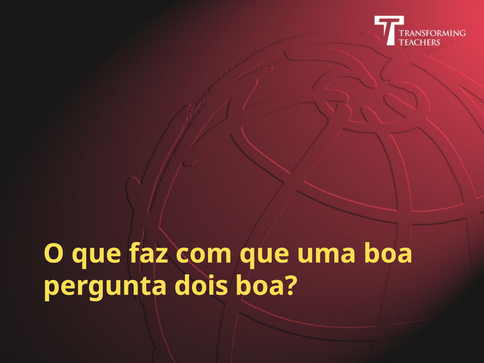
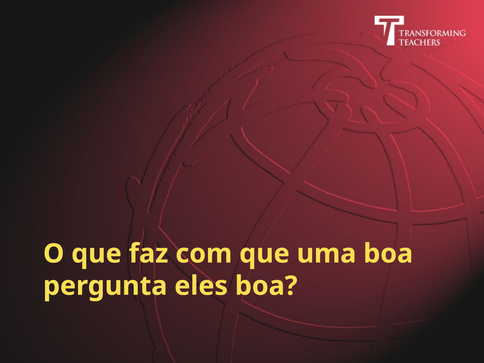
dois: dois -> eles
